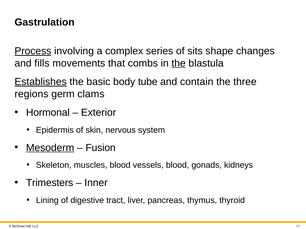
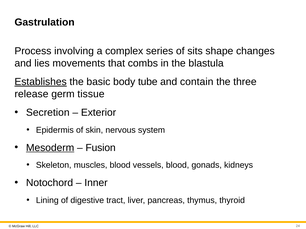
Process underline: present -> none
fills: fills -> lies
the at (179, 63) underline: present -> none
regions: regions -> release
clams: clams -> tissue
Hormonal: Hormonal -> Secretion
Trimesters: Trimesters -> Notochord
